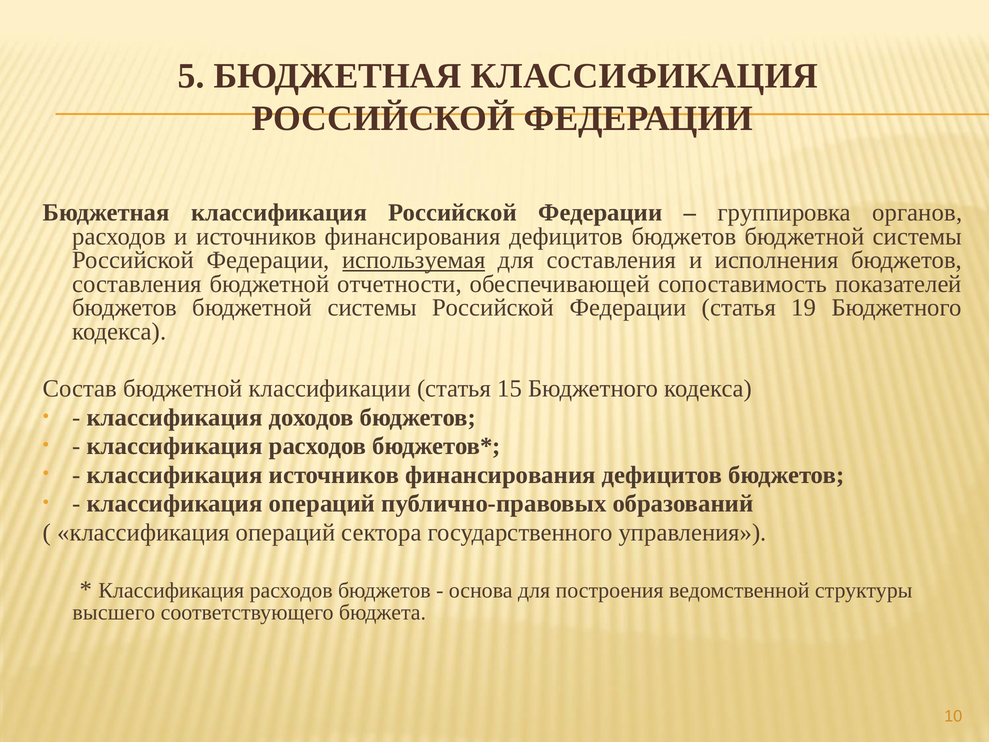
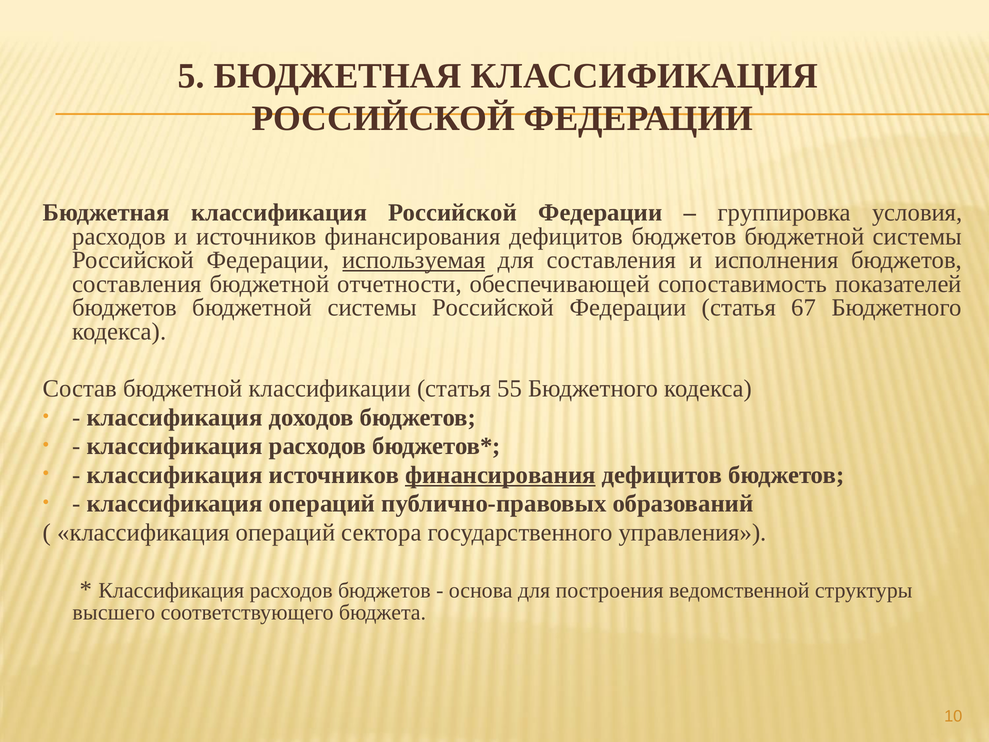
органов: органов -> условия
19: 19 -> 67
15: 15 -> 55
финансирования at (500, 475) underline: none -> present
